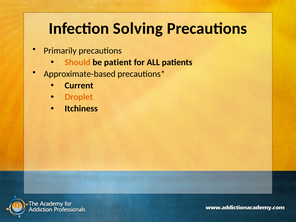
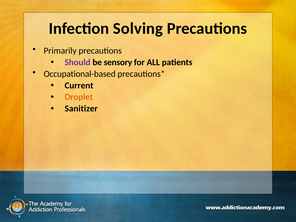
Should colour: orange -> purple
patient: patient -> sensory
Approximate-based: Approximate-based -> Occupational-based
Itchiness: Itchiness -> Sanitizer
